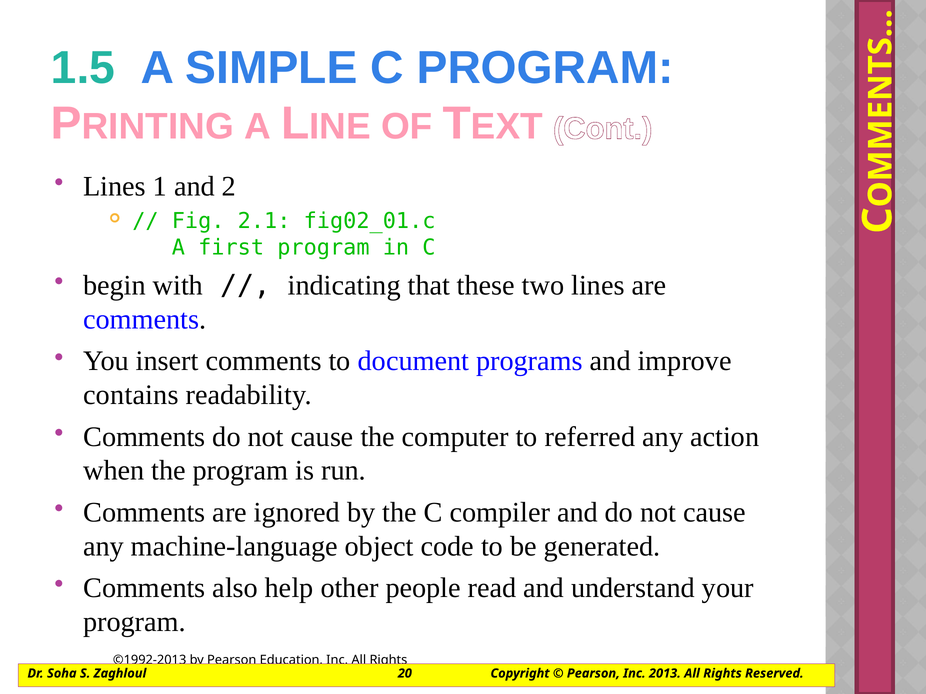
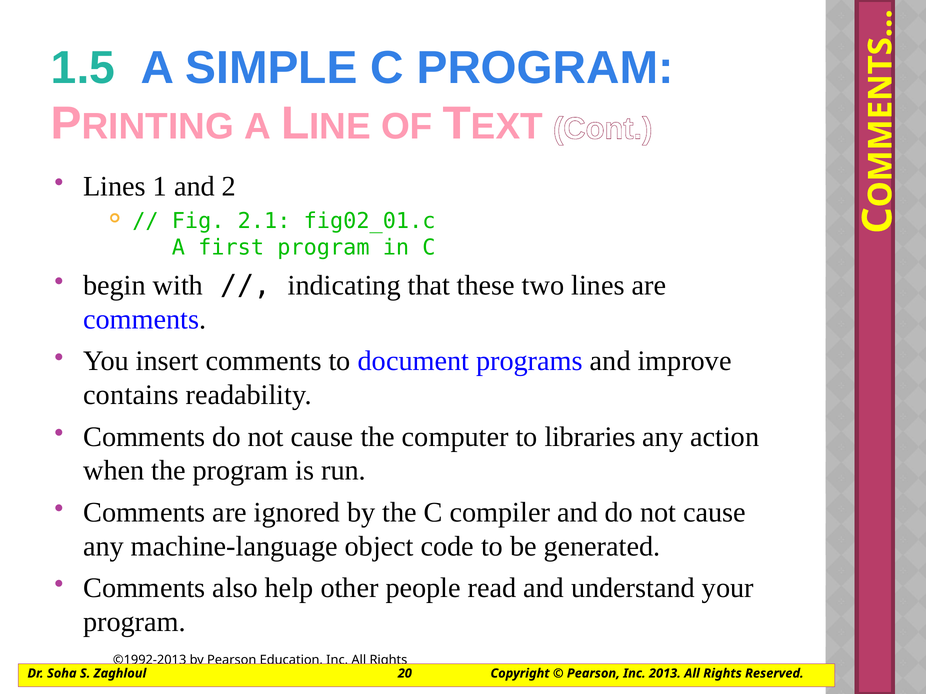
referred: referred -> libraries
